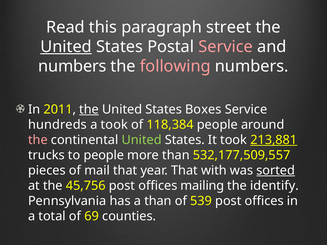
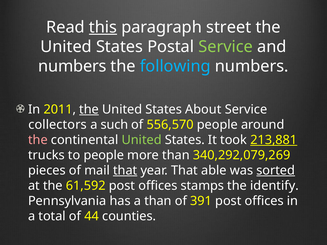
this underline: none -> present
United at (66, 47) underline: present -> none
Service at (226, 47) colour: pink -> light green
following colour: pink -> light blue
Boxes: Boxes -> About
hundreds: hundreds -> collectors
a took: took -> such
118,384: 118,384 -> 556,570
532,177,509,557: 532,177,509,557 -> 340,292,079,269
that at (125, 171) underline: none -> present
with: with -> able
45,756: 45,756 -> 61,592
mailing: mailing -> stamps
539: 539 -> 391
69: 69 -> 44
